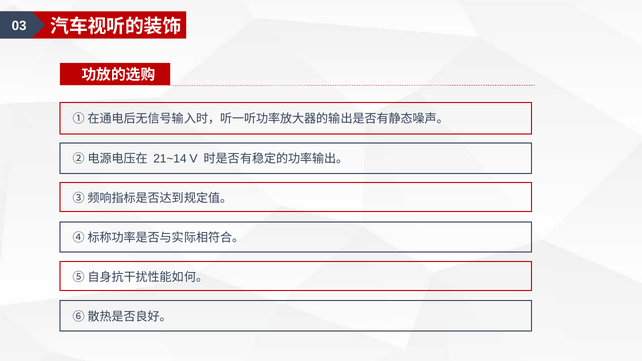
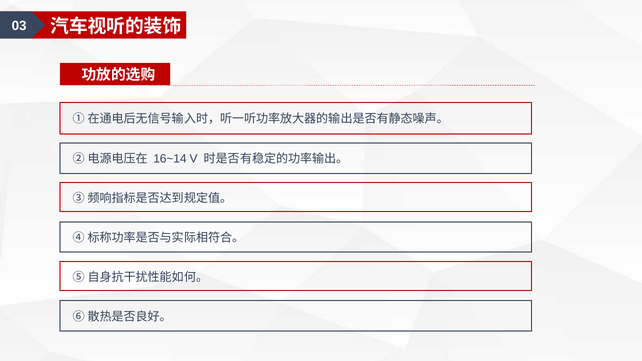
21~14: 21~14 -> 16~14
